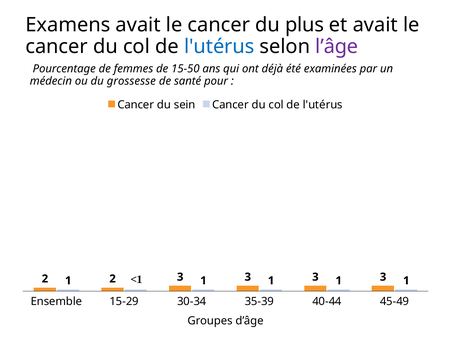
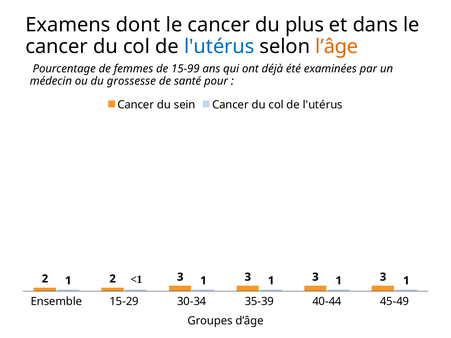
Examens avait: avait -> dont
et avait: avait -> dans
l’âge colour: purple -> orange
15-50: 15-50 -> 15-99
